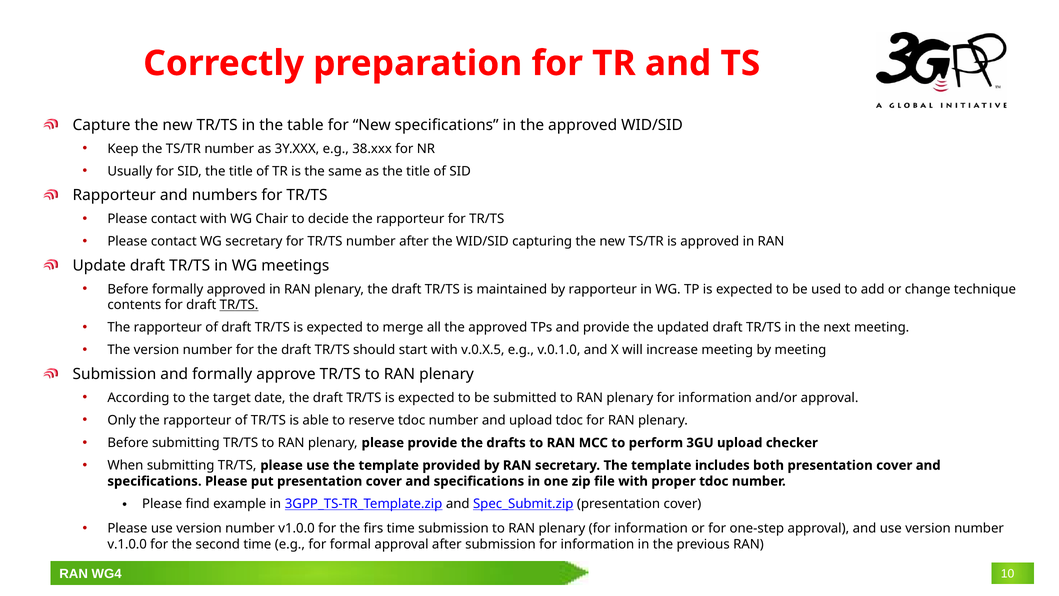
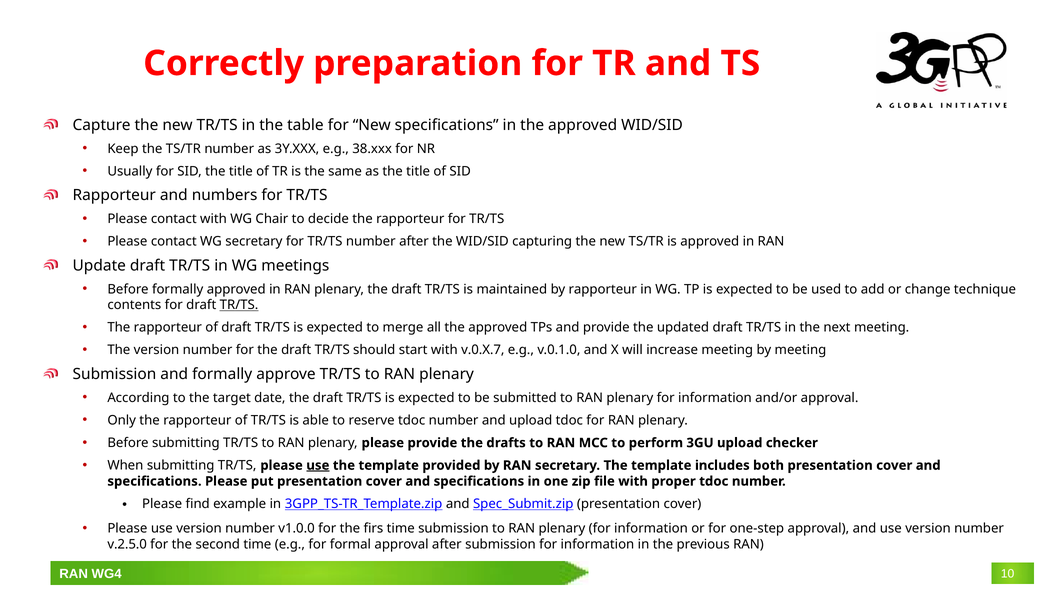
v.0.X.5: v.0.X.5 -> v.0.X.7
use at (318, 465) underline: none -> present
v.1.0.0: v.1.0.0 -> v.2.5.0
